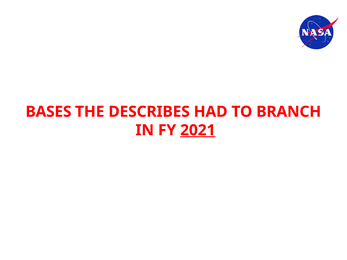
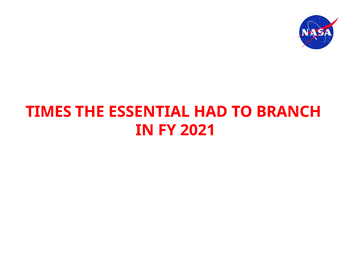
BASES: BASES -> TIMES
DESCRIBES: DESCRIBES -> ESSENTIAL
2021 underline: present -> none
